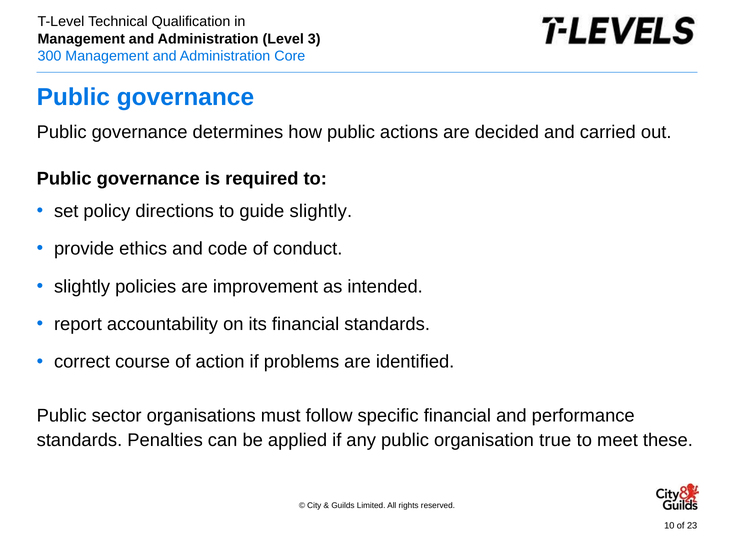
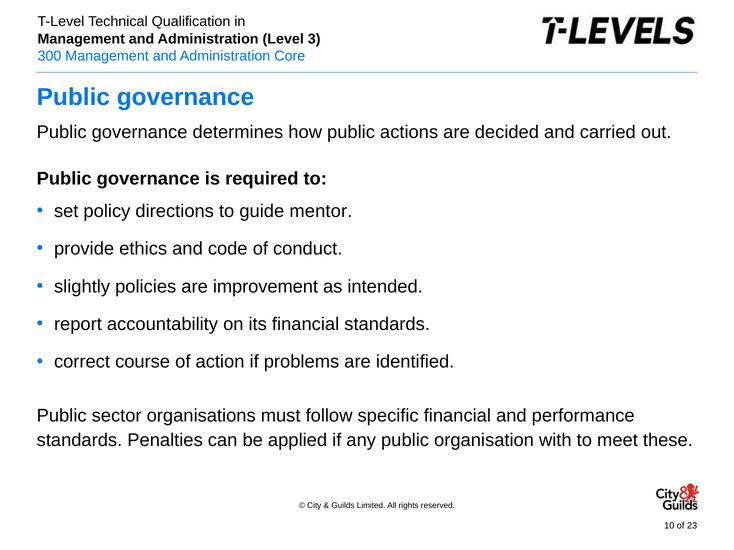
guide slightly: slightly -> mentor
true: true -> with
